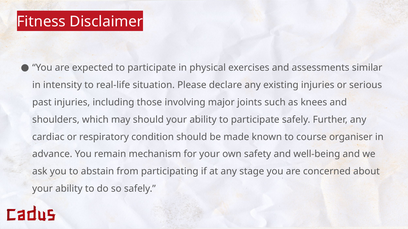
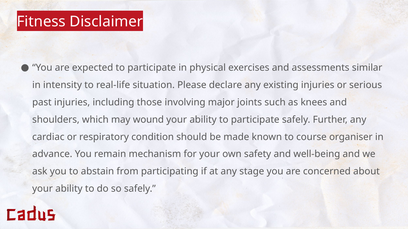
may should: should -> wound
